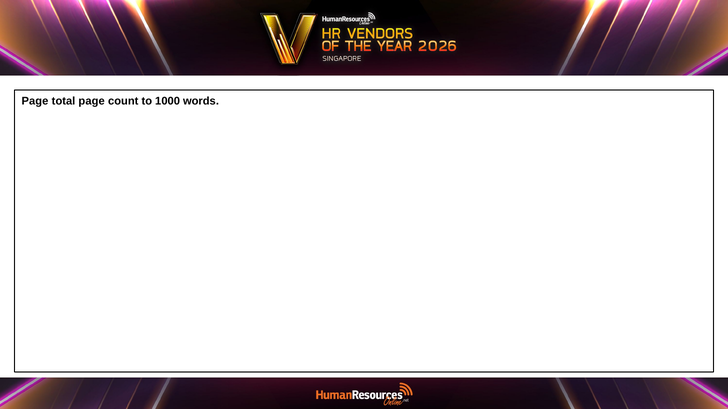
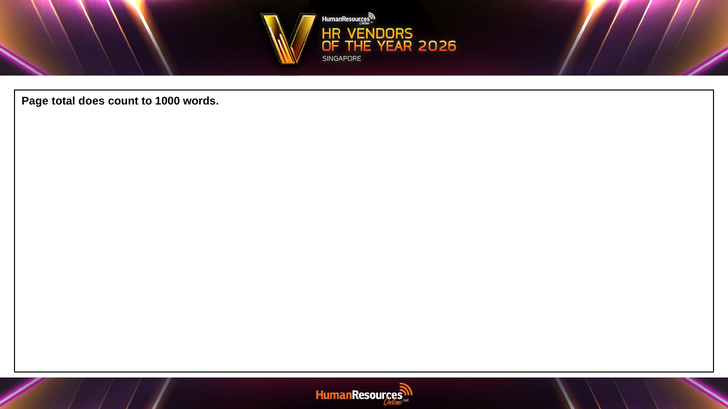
total page: page -> does
